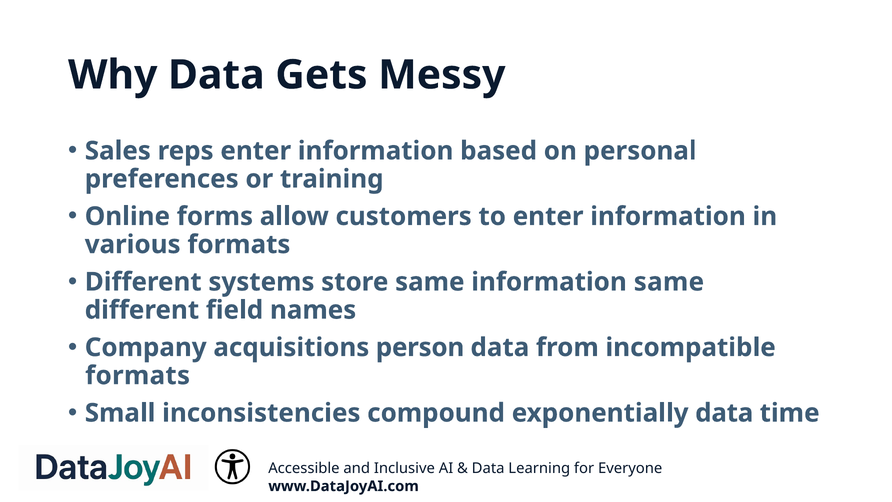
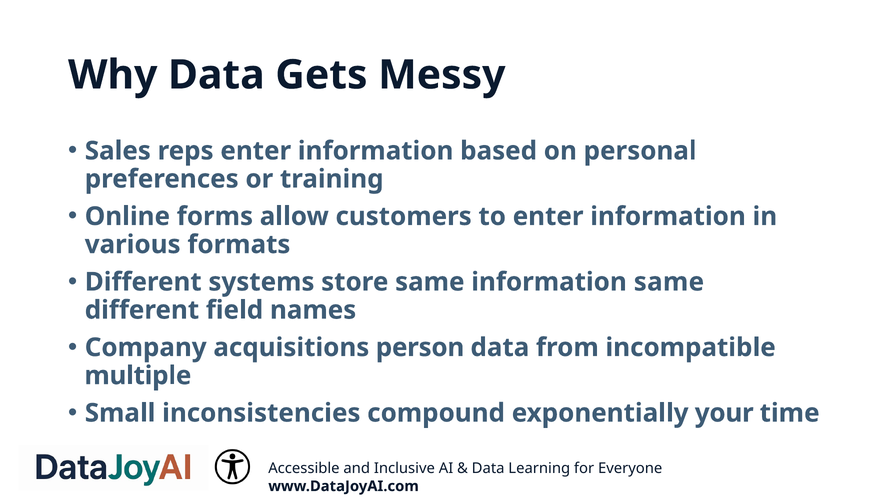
formats at (138, 375): formats -> multiple
exponentially data: data -> your
